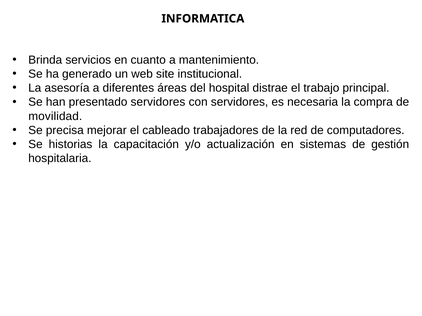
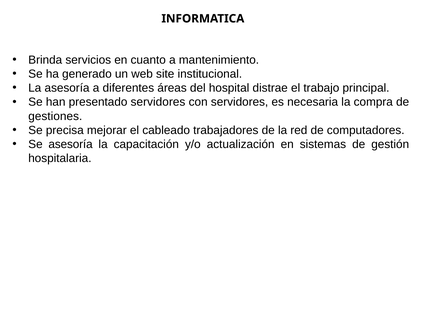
movilidad: movilidad -> gestiones
Se historias: historias -> asesoría
